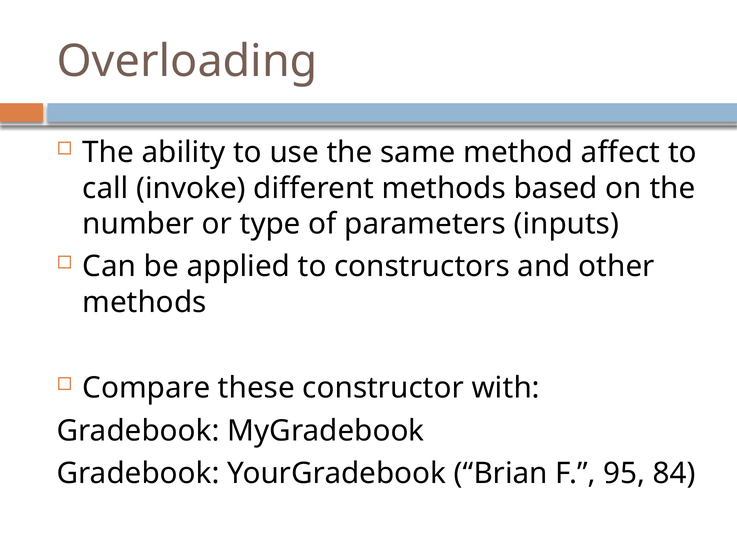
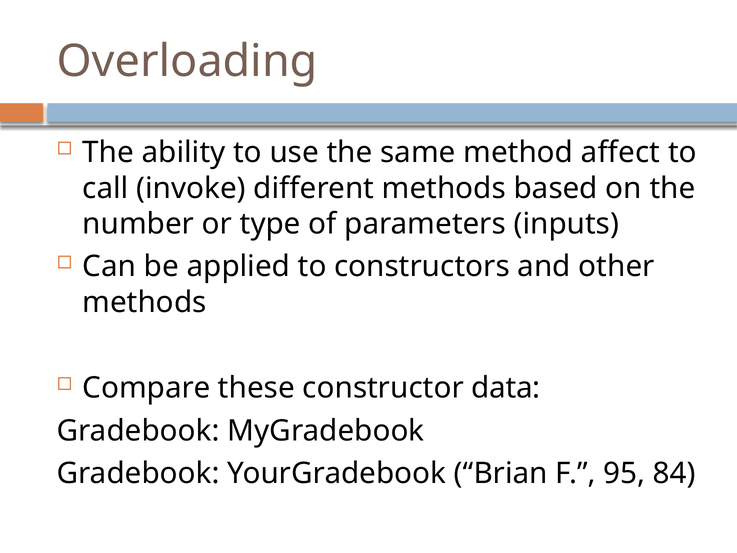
with: with -> data
